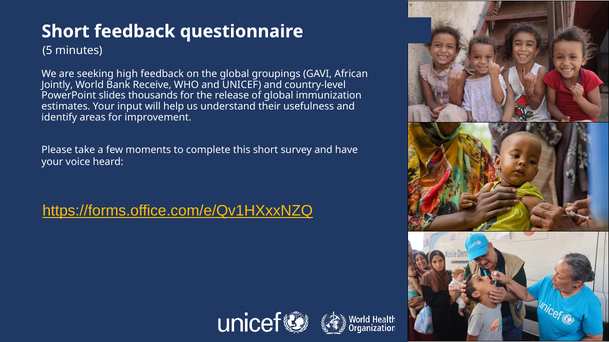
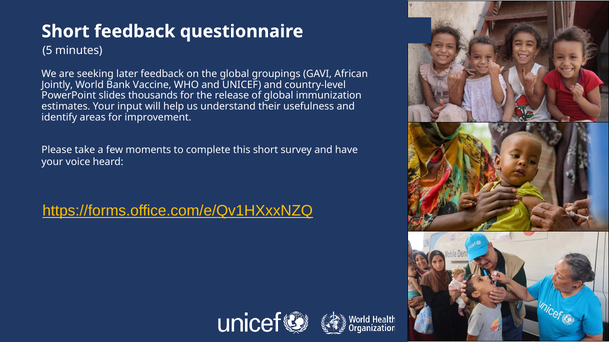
high: high -> later
Receive: Receive -> Vaccine
